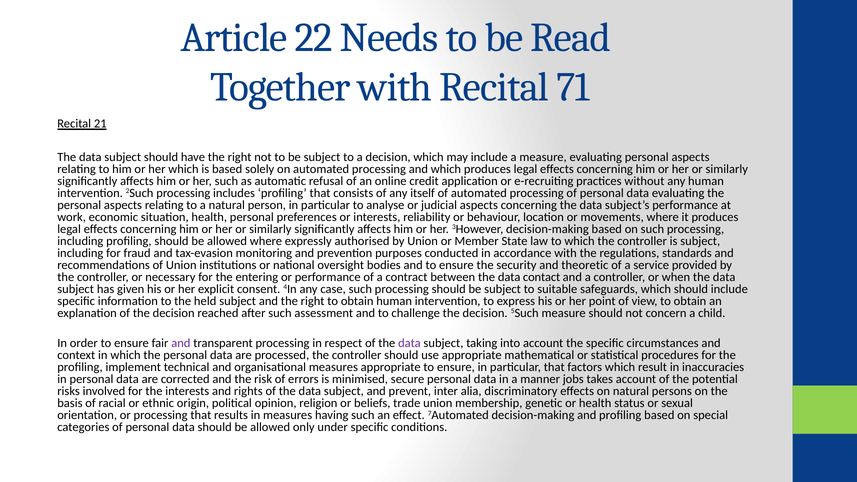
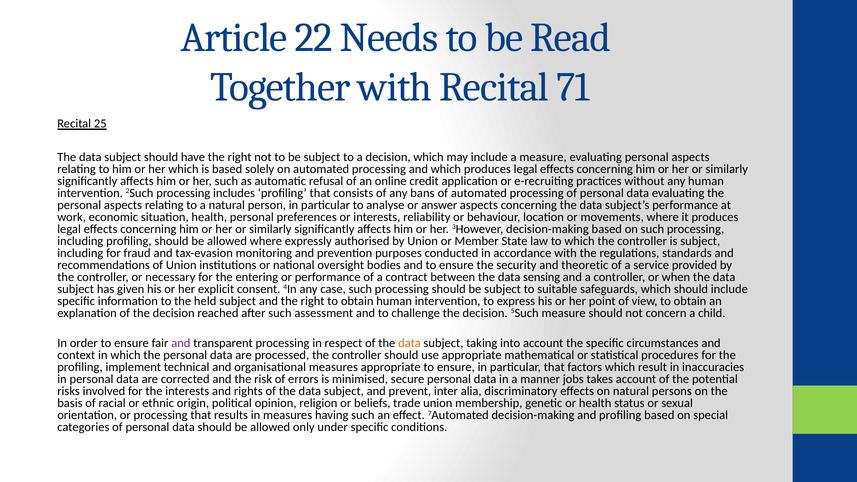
21: 21 -> 25
itself: itself -> bans
judicial: judicial -> answer
contact: contact -> sensing
data at (409, 343) colour: purple -> orange
